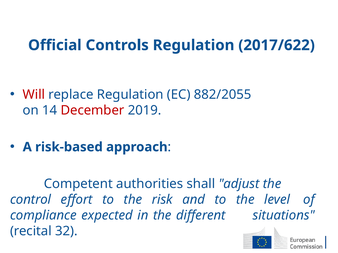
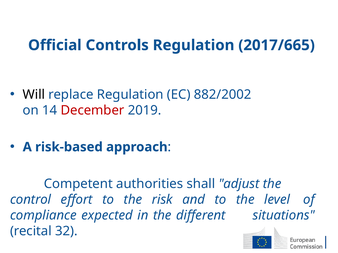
2017/622: 2017/622 -> 2017/665
Will colour: red -> black
882/2055: 882/2055 -> 882/2002
